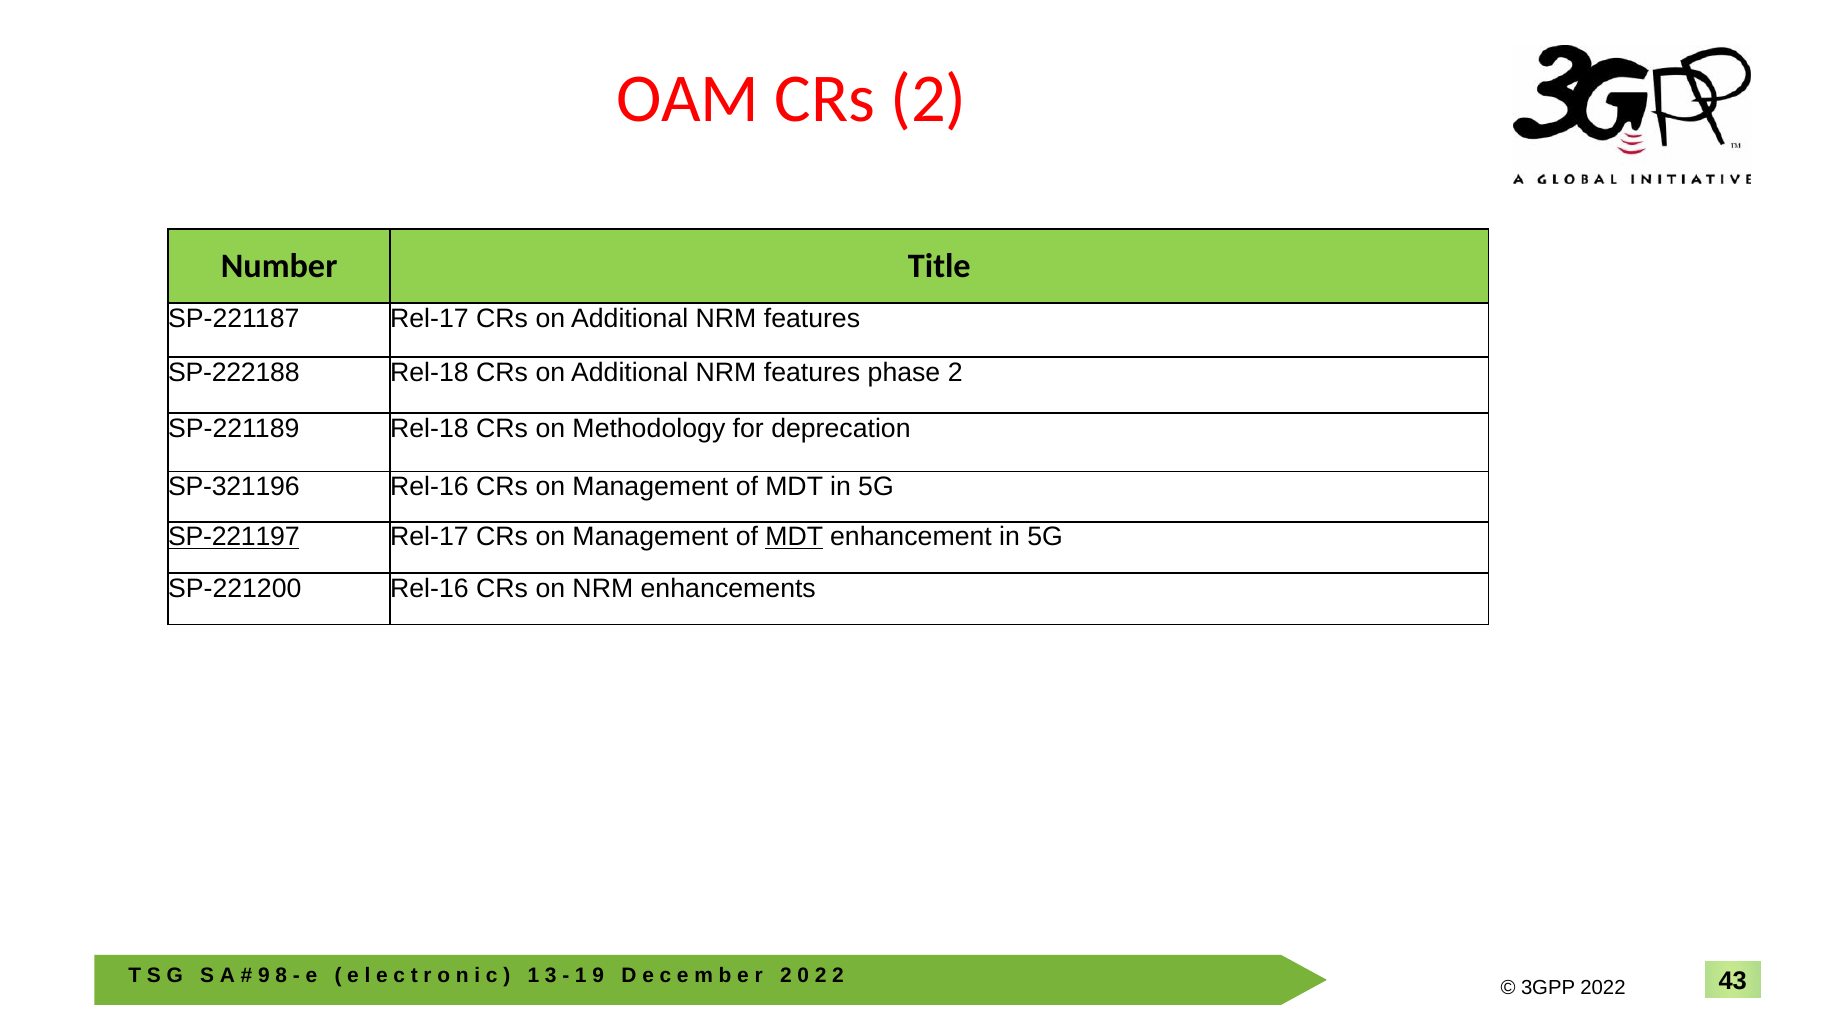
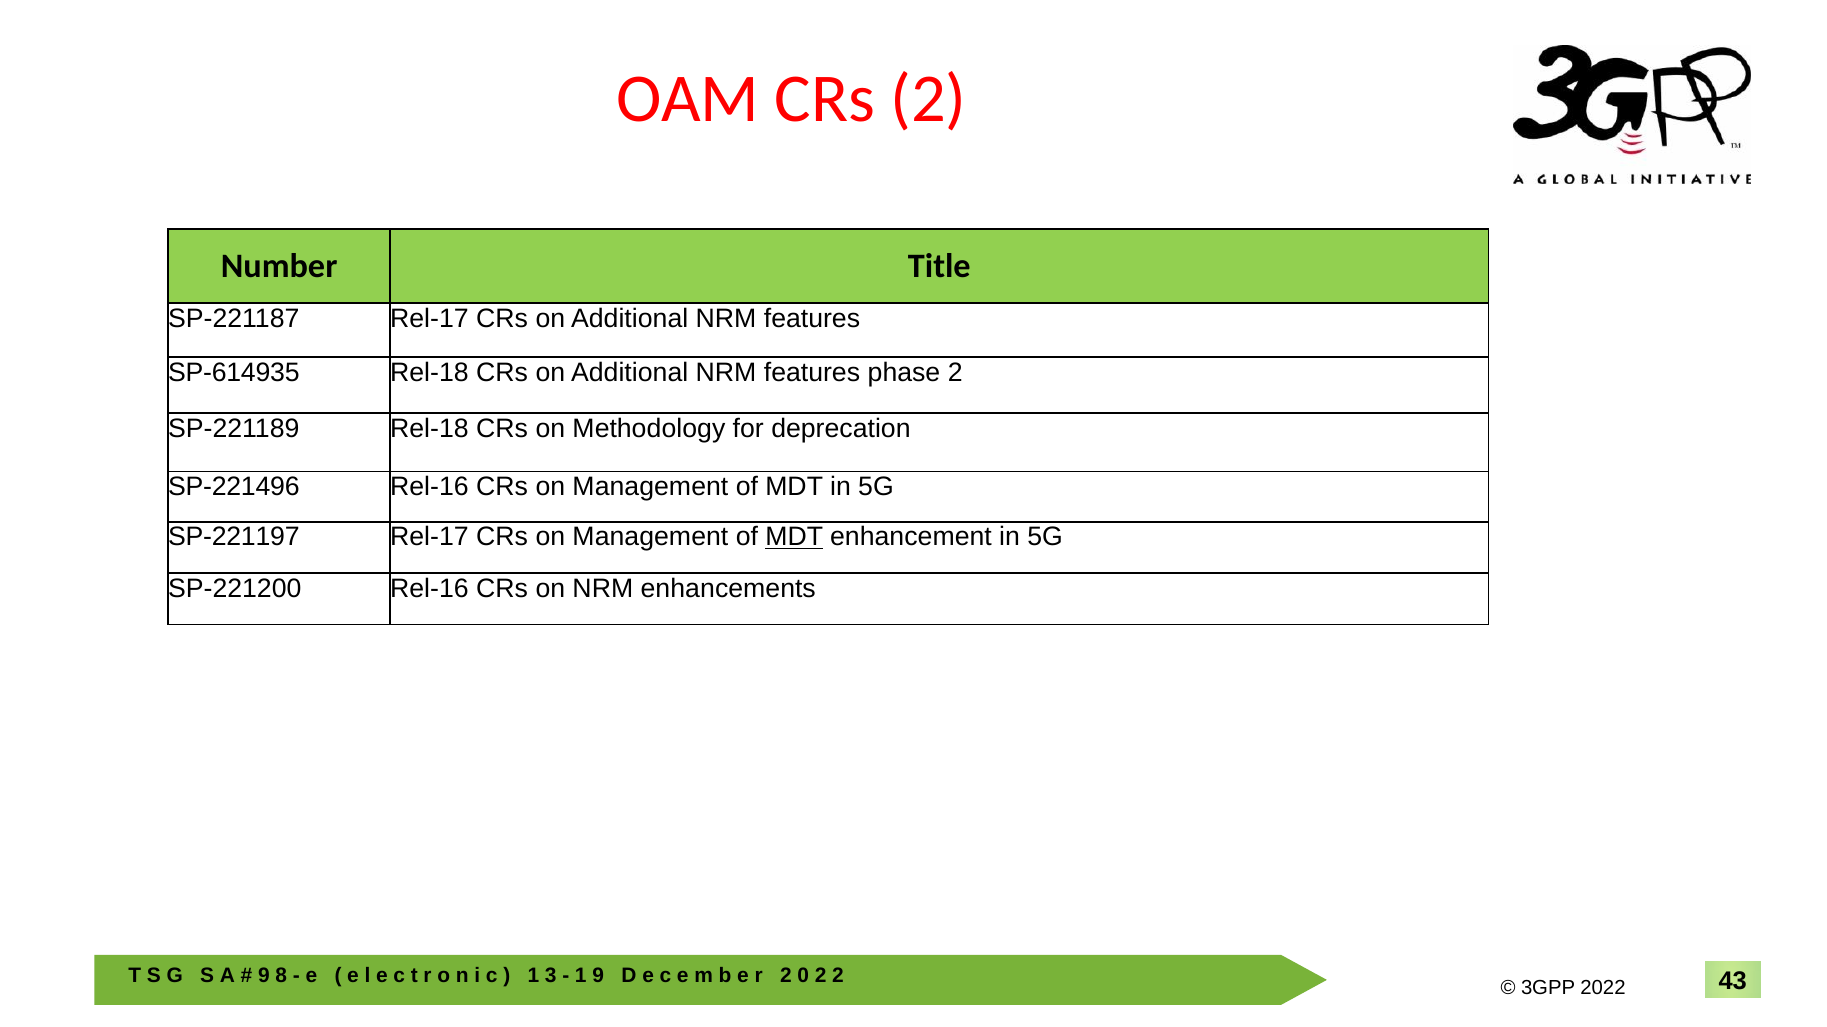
SP-222188: SP-222188 -> SP-614935
SP-321196: SP-321196 -> SP-221496
SP-221197 underline: present -> none
